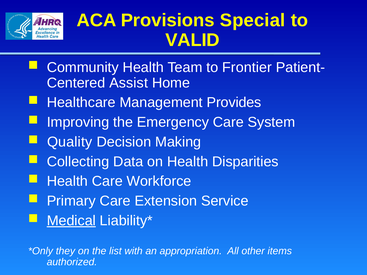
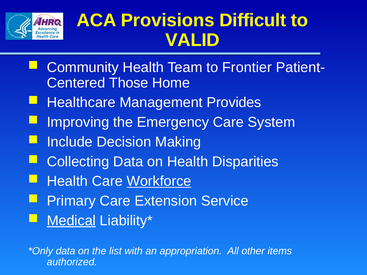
Special: Special -> Difficult
Assist: Assist -> Those
Quality: Quality -> Include
Workforce underline: none -> present
they at (65, 251): they -> data
